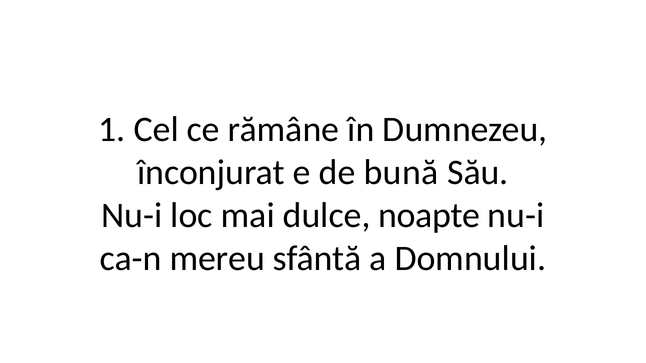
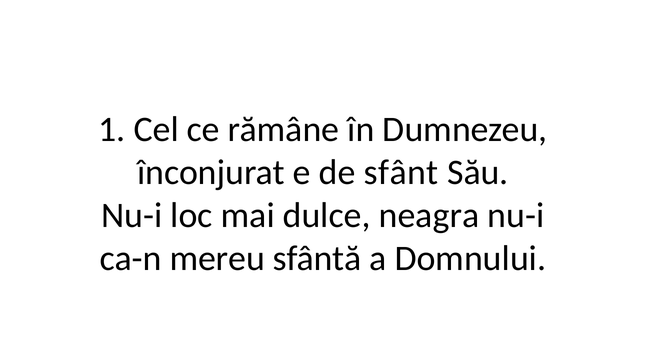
bună: bună -> sfânt
noapte: noapte -> neagra
